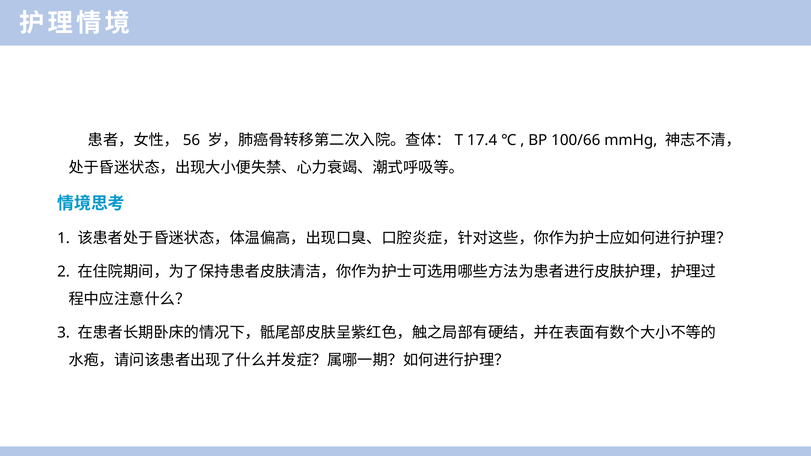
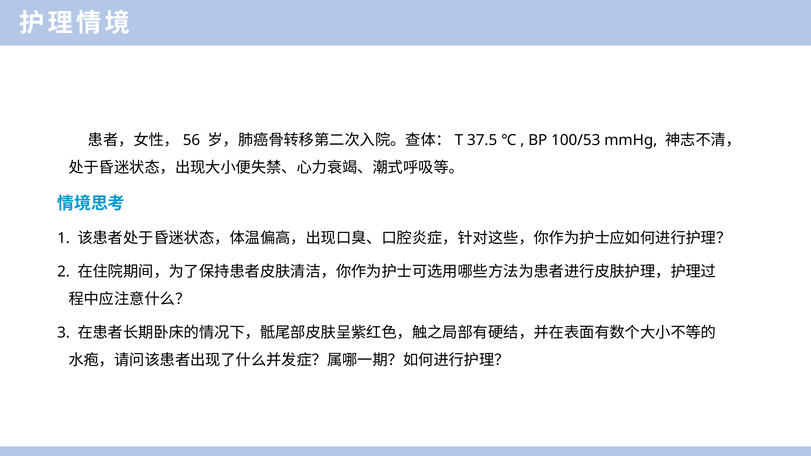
17.4: 17.4 -> 37.5
100/66: 100/66 -> 100/53
